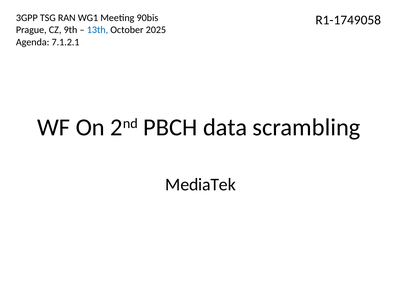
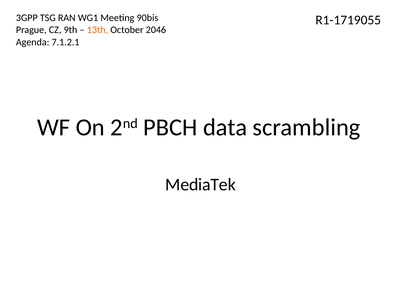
R1-1749058: R1-1749058 -> R1-1719055
13th colour: blue -> orange
2025: 2025 -> 2046
